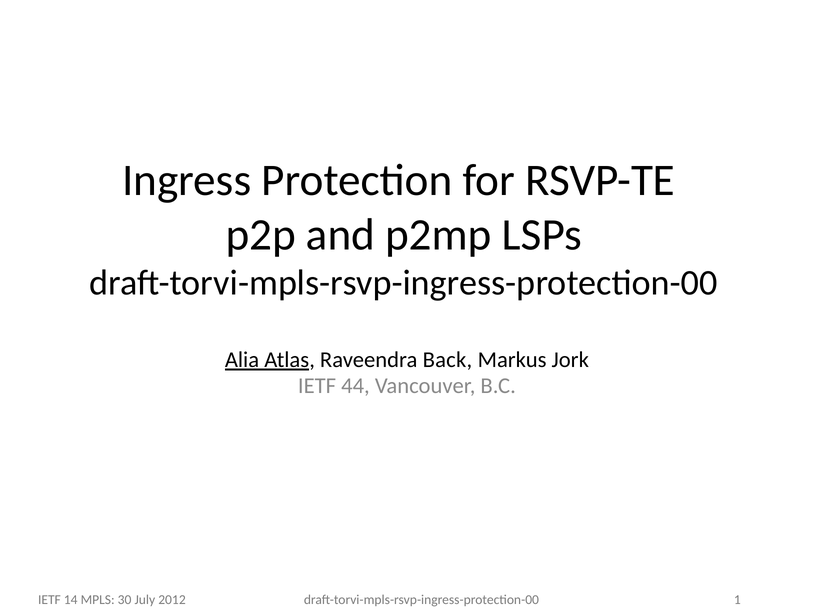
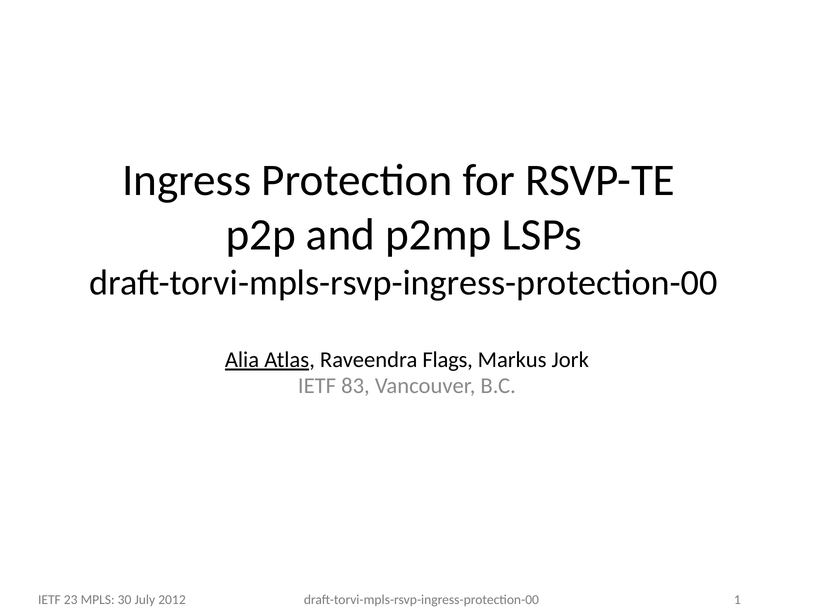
Back: Back -> Flags
44: 44 -> 83
14: 14 -> 23
